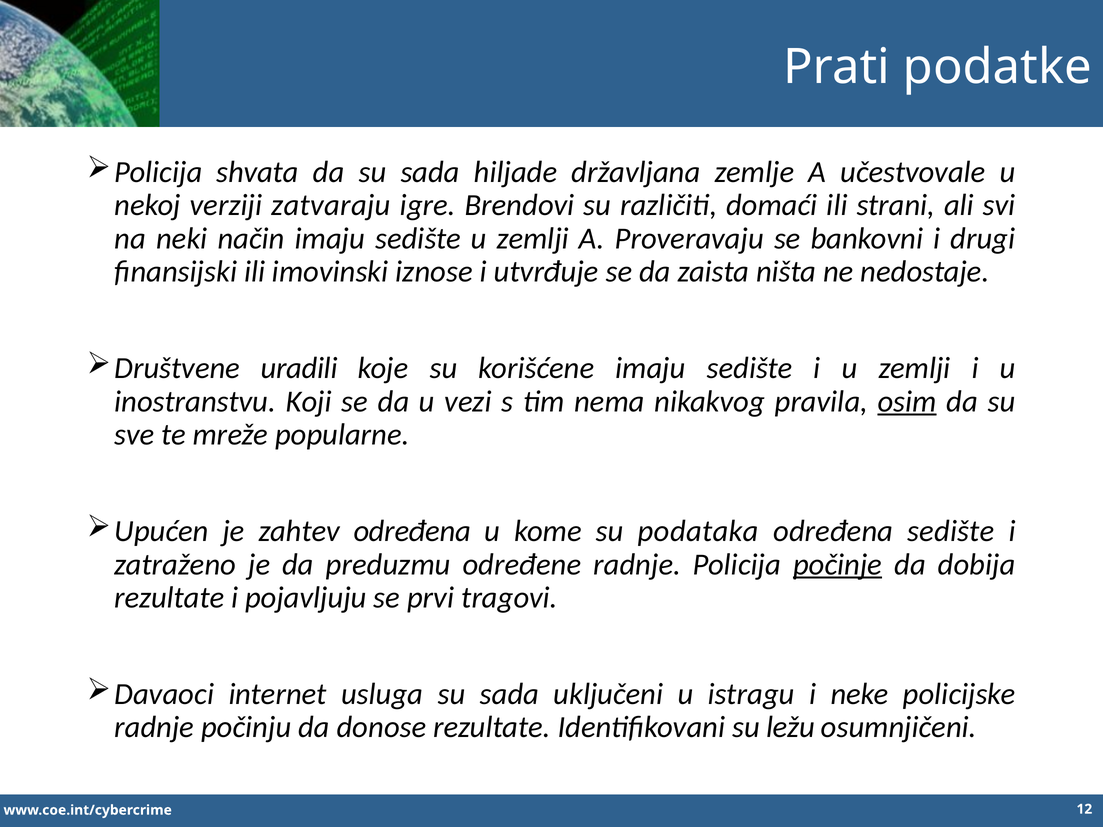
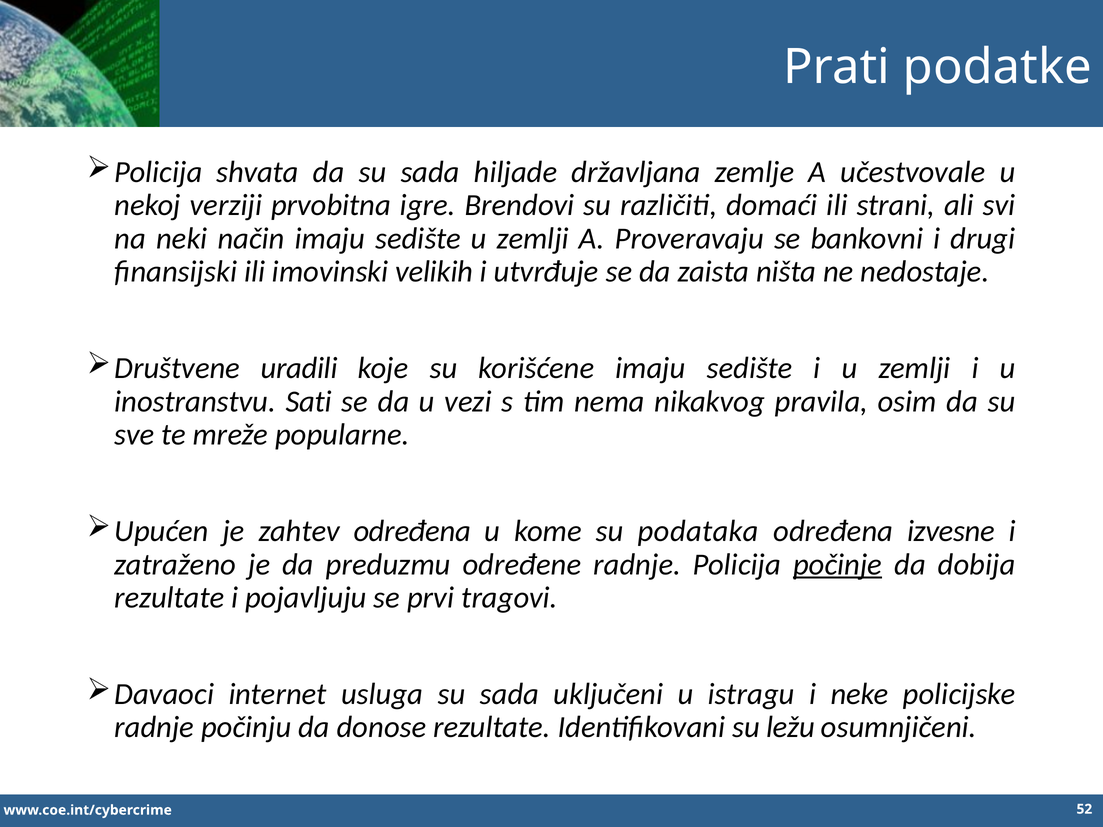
zatvaraju: zatvaraju -> prvobitna
iznose: iznose -> velikih
Koji: Koji -> Sati
osim underline: present -> none
određena sedište: sedište -> izvesne
12: 12 -> 52
